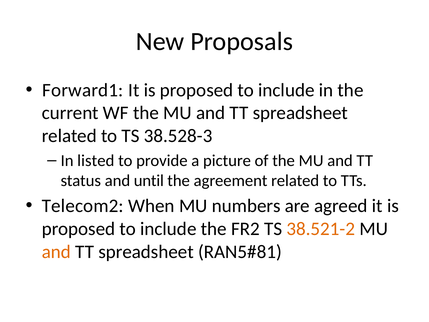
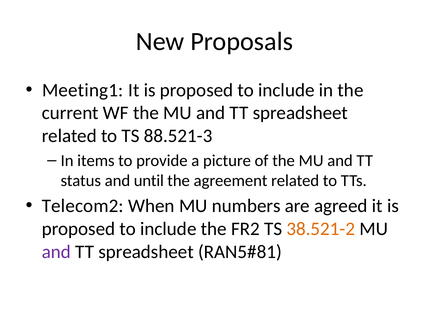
Forward1: Forward1 -> Meeting1
38.528-3: 38.528-3 -> 88.521-3
listed: listed -> items
and at (56, 252) colour: orange -> purple
